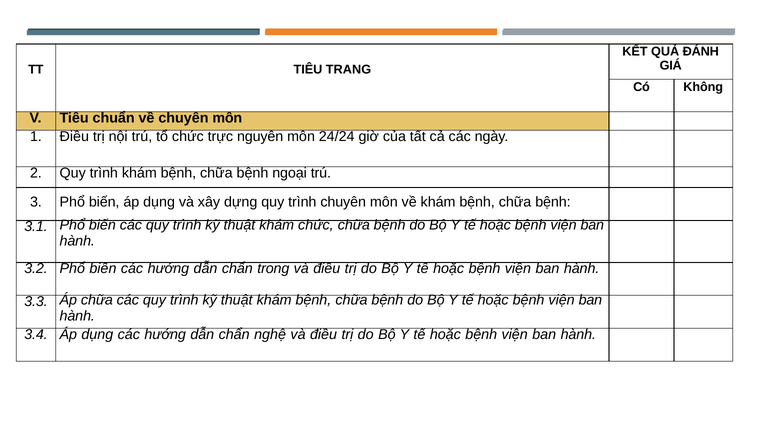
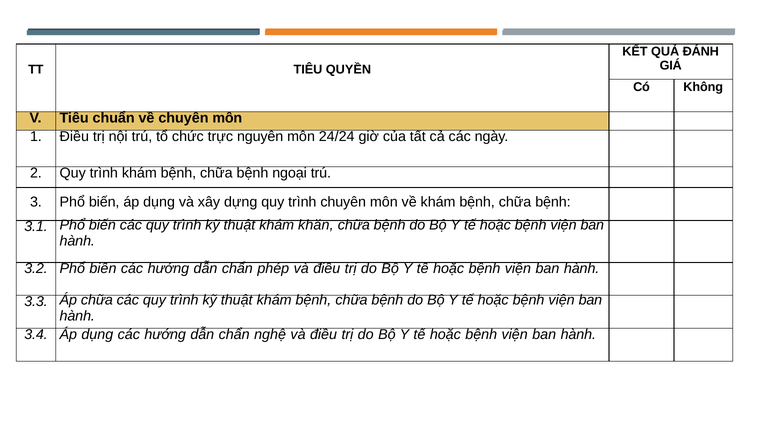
TRANG: TRANG -> QUYỀN
khám chức: chức -> khăn
trong: trong -> phép
